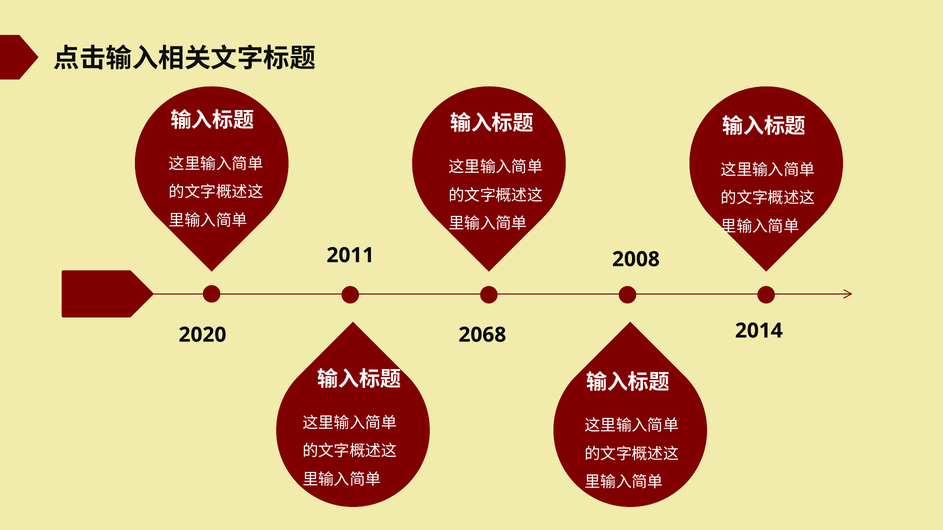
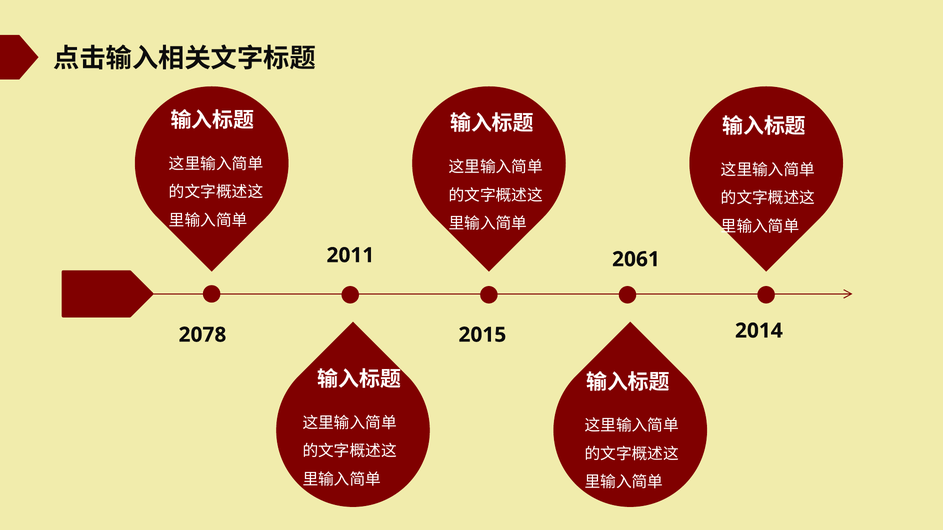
2008: 2008 -> 2061
2020: 2020 -> 2078
2068: 2068 -> 2015
